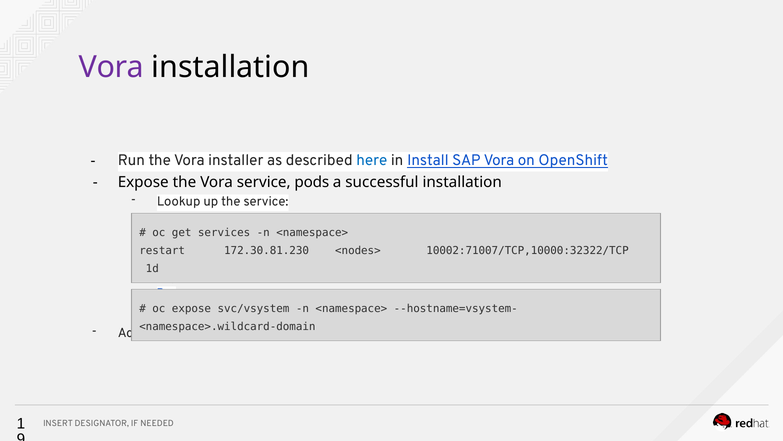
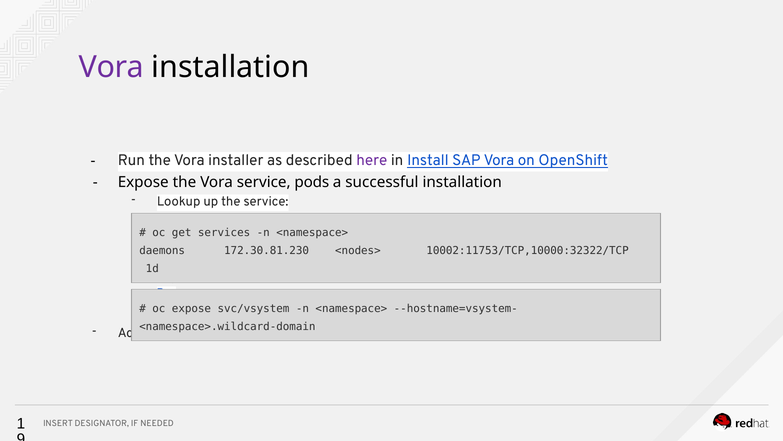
here colour: blue -> purple
restart: restart -> daemons
10002:71007/TCP,10000:32322/TCP: 10002:71007/TCP,10000:32322/TCP -> 10002:11753/TCP,10000:32322/TCP
